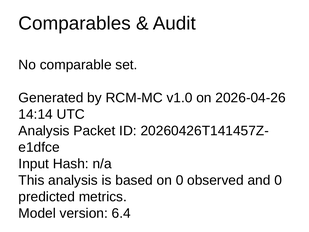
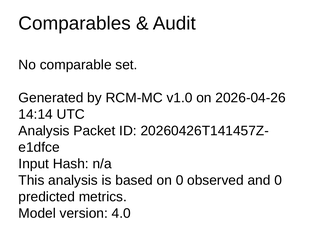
6.4: 6.4 -> 4.0
